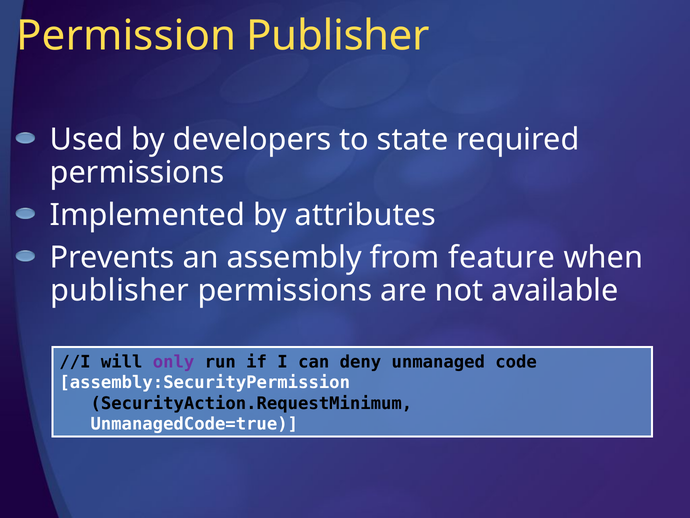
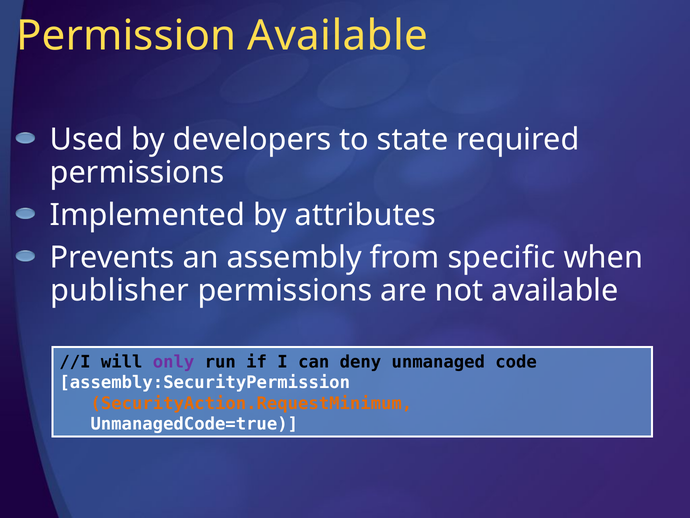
Permission Publisher: Publisher -> Available
feature: feature -> specific
SecurityAction.RequestMinimum colour: black -> orange
